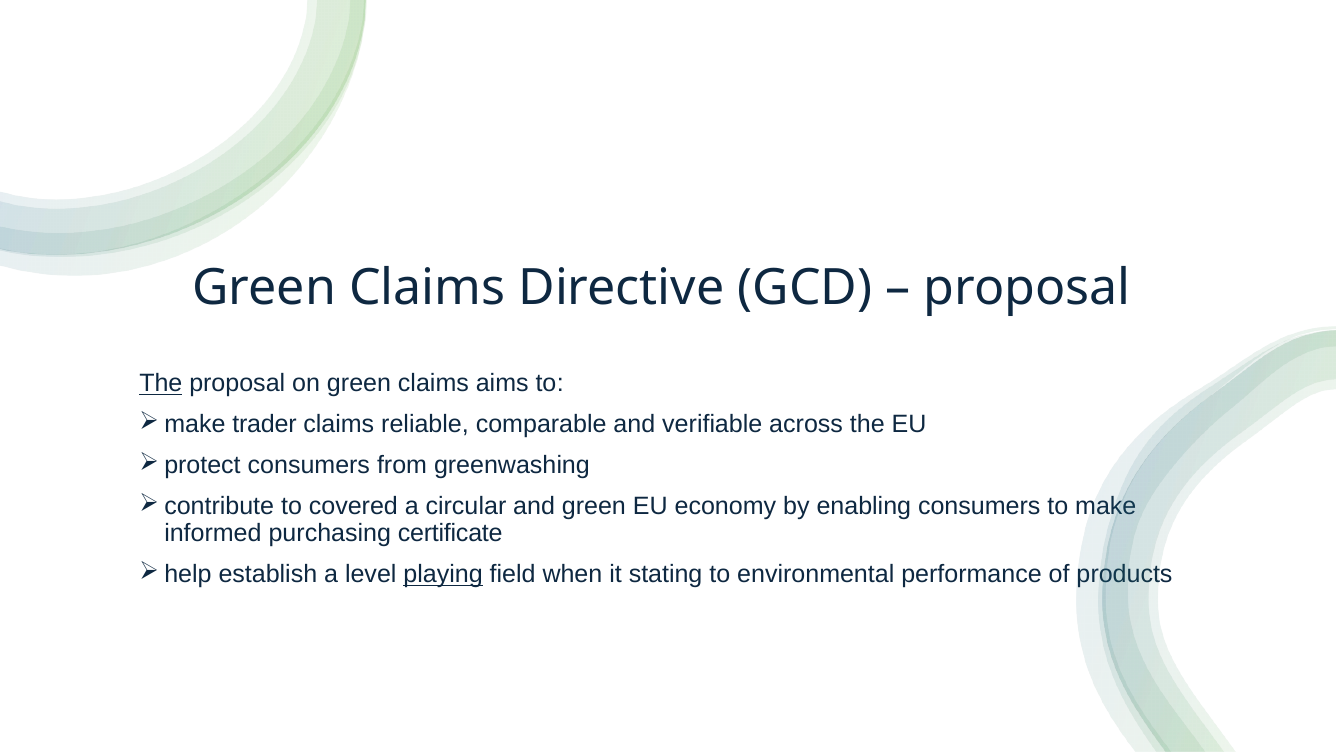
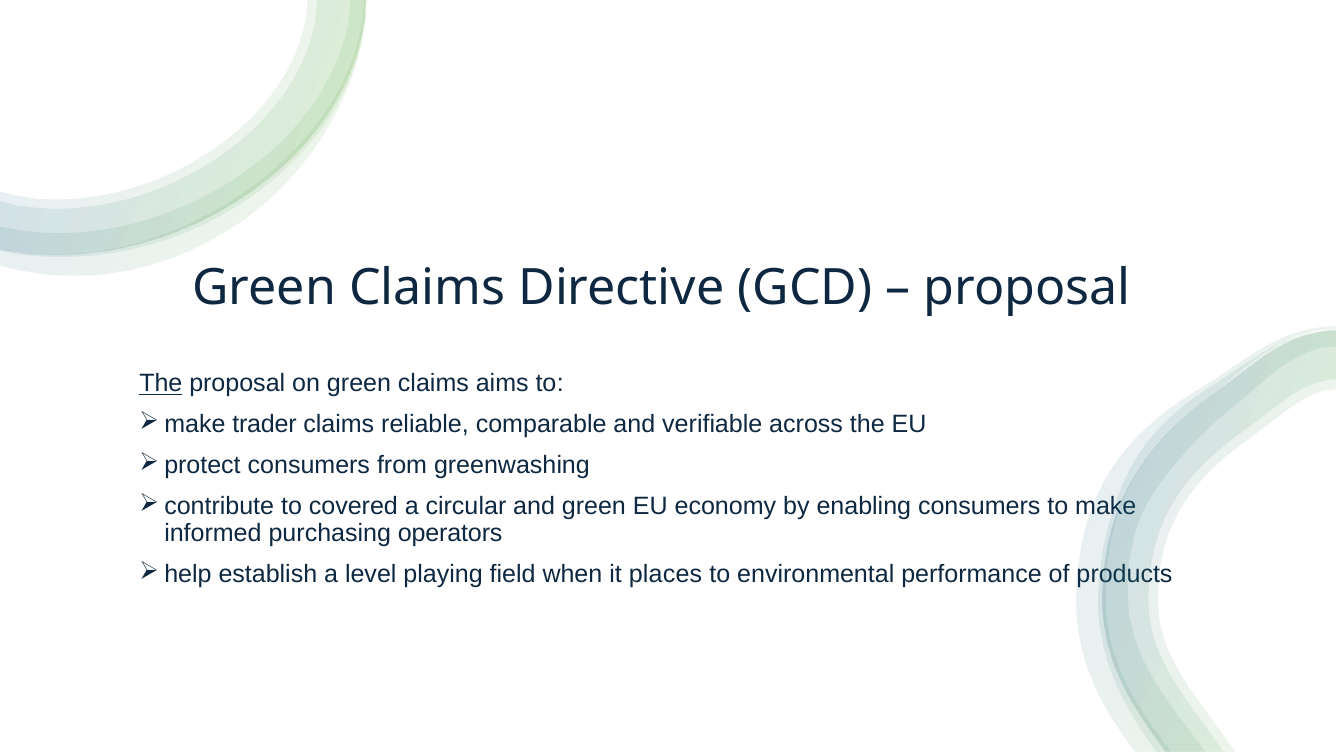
certificate: certificate -> operators
playing underline: present -> none
stating: stating -> places
